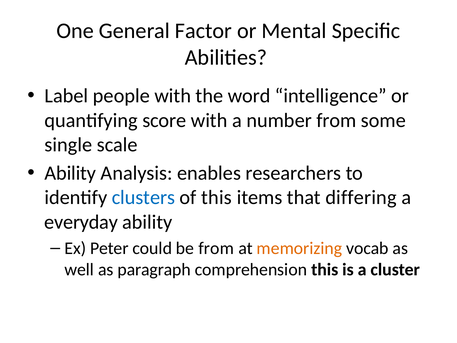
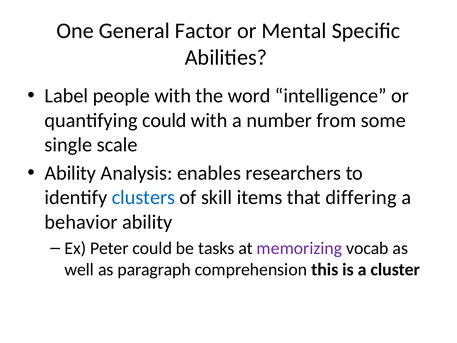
quantifying score: score -> could
of this: this -> skill
everyday: everyday -> behavior
be from: from -> tasks
memorizing colour: orange -> purple
